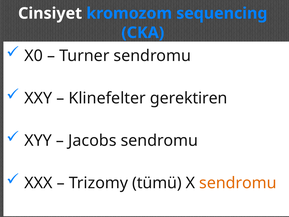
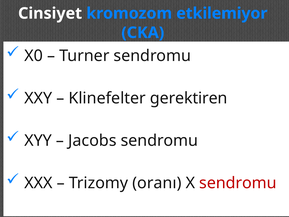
sequencing: sequencing -> etkilemiyor
tümü: tümü -> oranı
sendromu at (238, 183) colour: orange -> red
